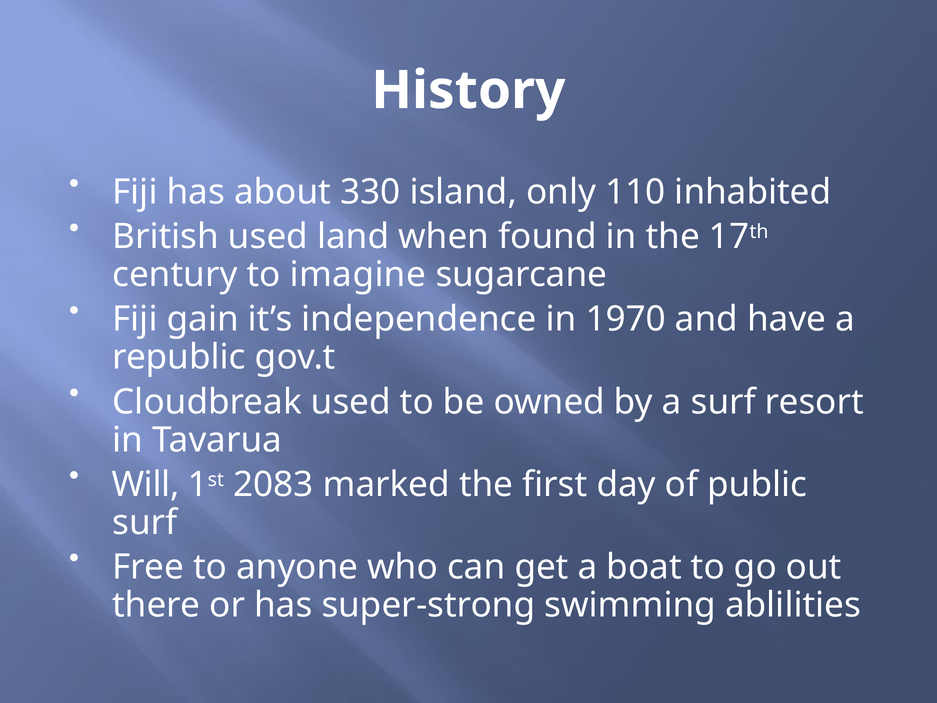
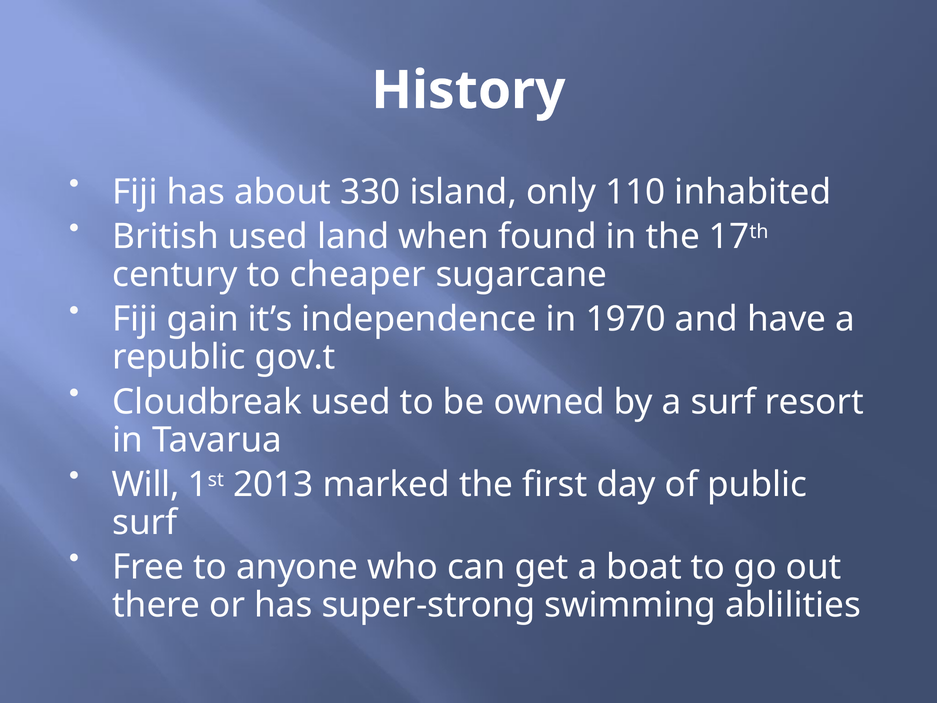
imagine: imagine -> cheaper
2083: 2083 -> 2013
